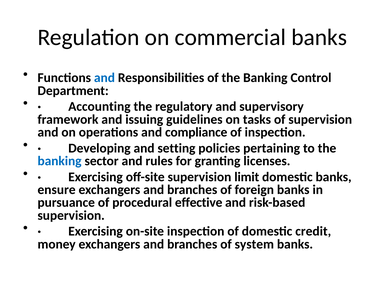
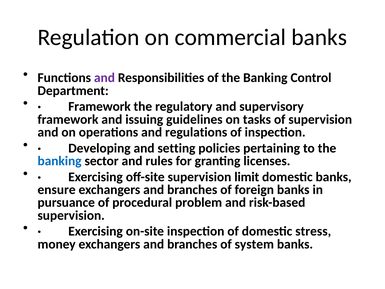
and at (104, 78) colour: blue -> purple
Accounting at (99, 106): Accounting -> Framework
compliance: compliance -> regulations
effective: effective -> problem
credit: credit -> stress
